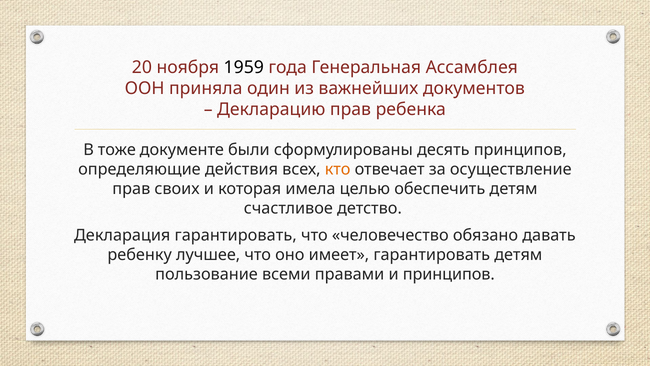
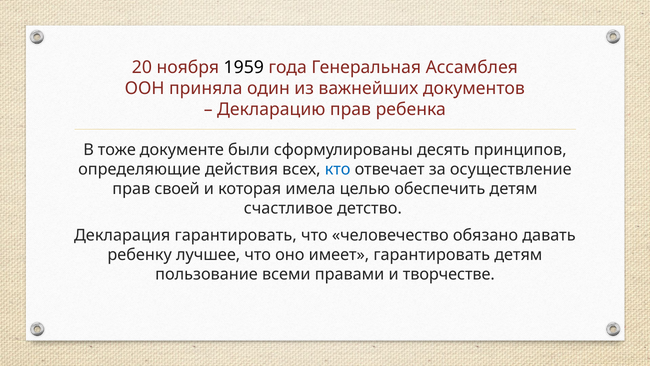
кто colour: orange -> blue
своих: своих -> своей
и принципов: принципов -> творчестве
